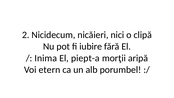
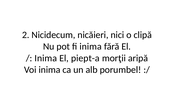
fi iubire: iubire -> inima
Voi etern: etern -> inima
